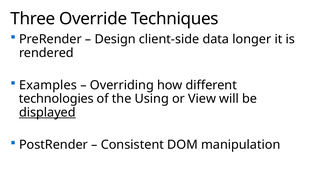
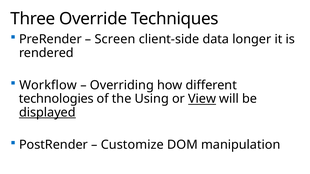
Design: Design -> Screen
Examples: Examples -> Workflow
View underline: none -> present
Consistent: Consistent -> Customize
